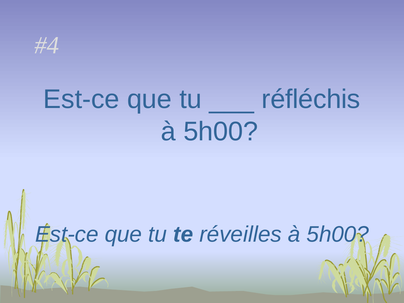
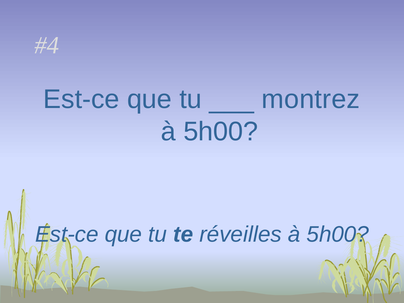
réfléchis: réfléchis -> montrez
